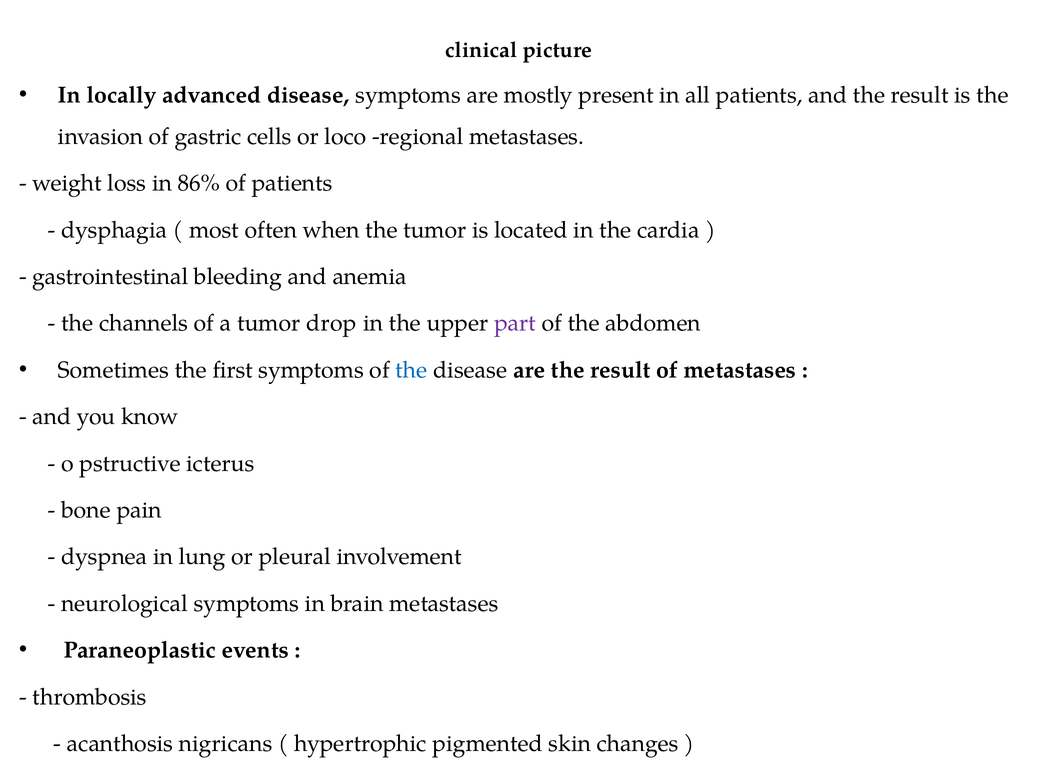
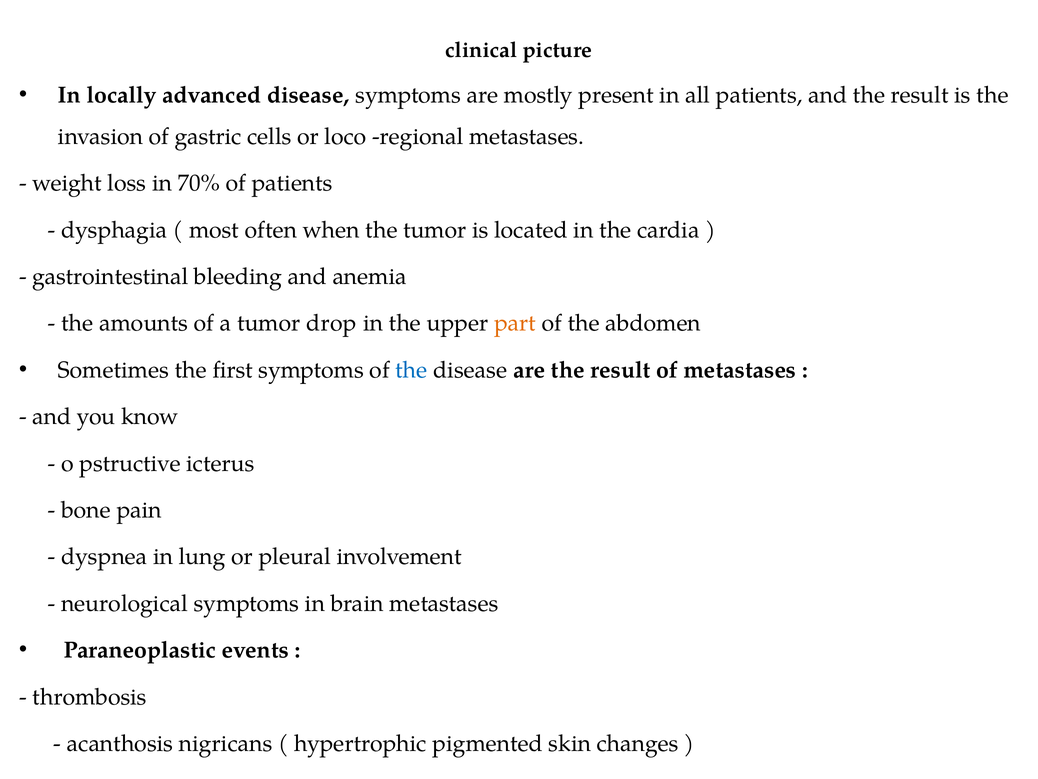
86%: 86% -> 70%
channels: channels -> amounts
part colour: purple -> orange
